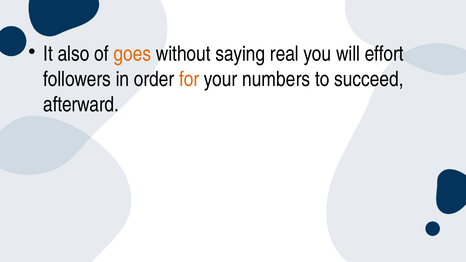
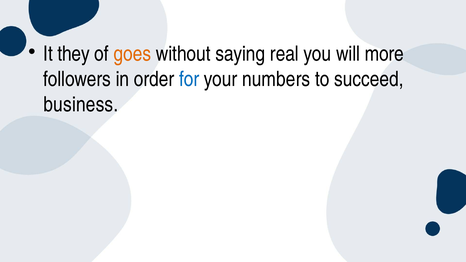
also: also -> they
effort: effort -> more
for colour: orange -> blue
afterward: afterward -> business
